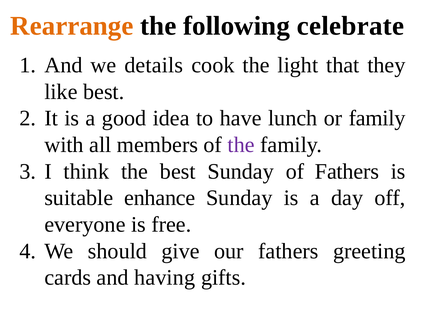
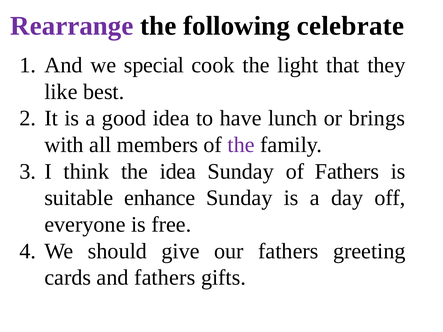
Rearrange colour: orange -> purple
details: details -> special
or family: family -> brings
the best: best -> idea
and having: having -> fathers
